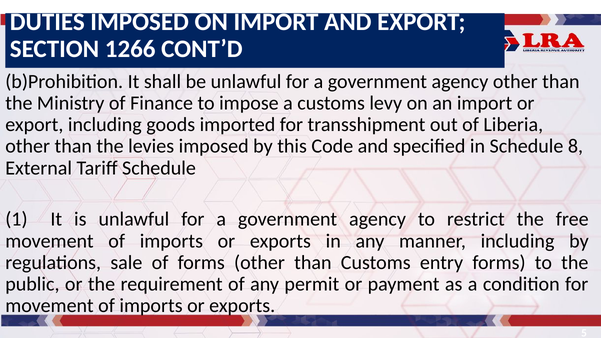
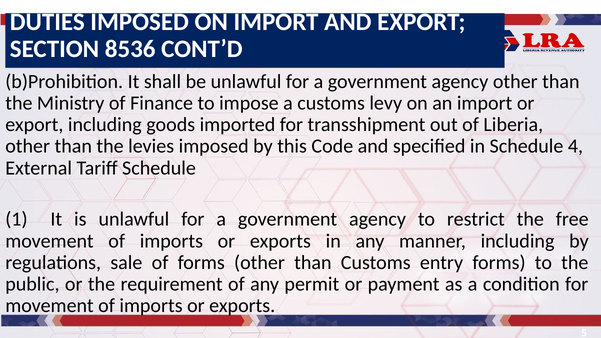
1266: 1266 -> 8536
8: 8 -> 4
